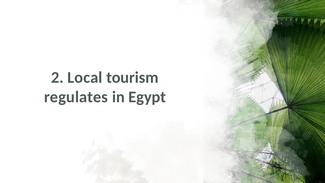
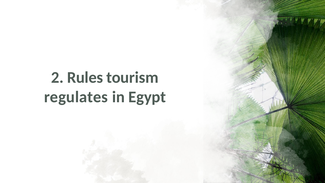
Local: Local -> Rules
